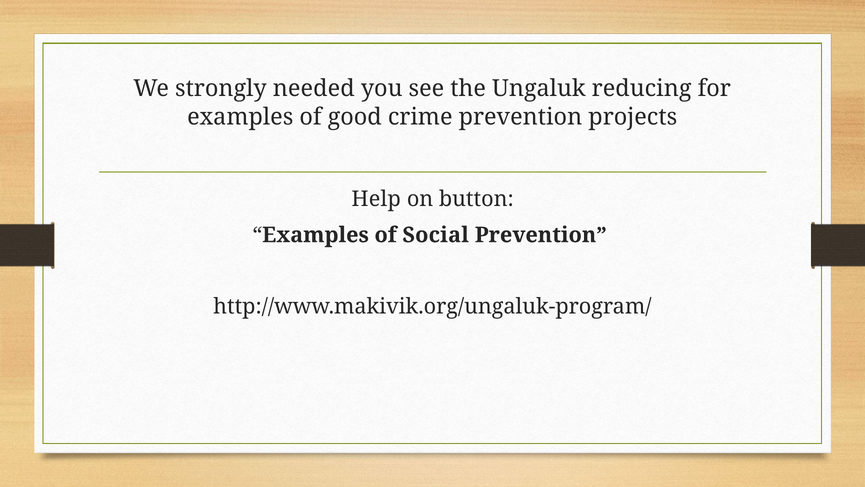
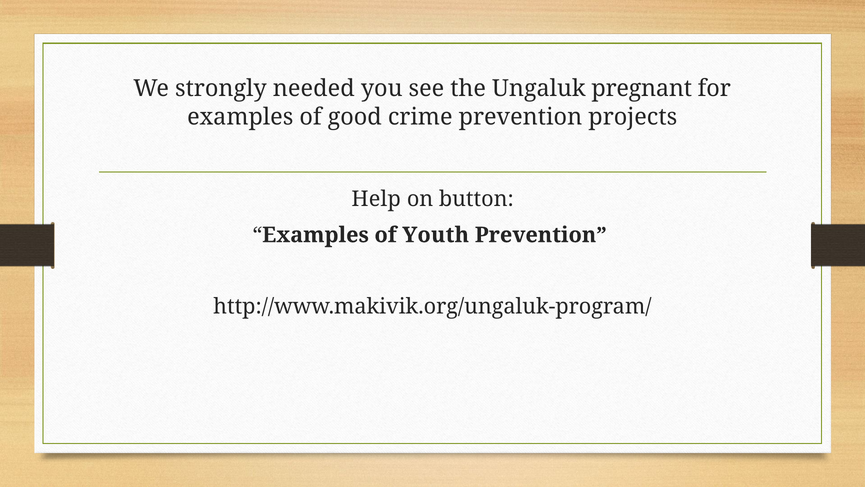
reducing: reducing -> pregnant
Social: Social -> Youth
